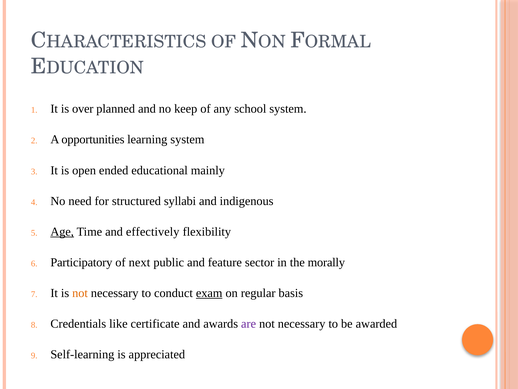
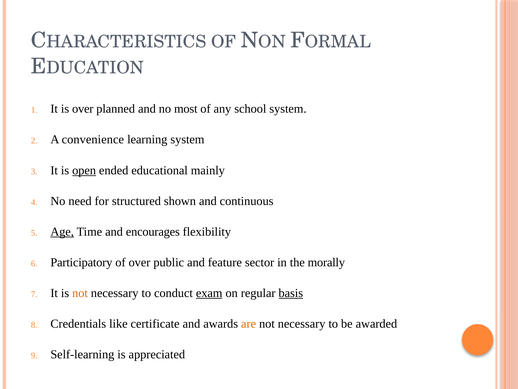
keep: keep -> most
opportunities: opportunities -> convenience
open underline: none -> present
syllabi: syllabi -> shown
indigenous: indigenous -> continuous
effectively: effectively -> encourages
of next: next -> over
basis underline: none -> present
are colour: purple -> orange
